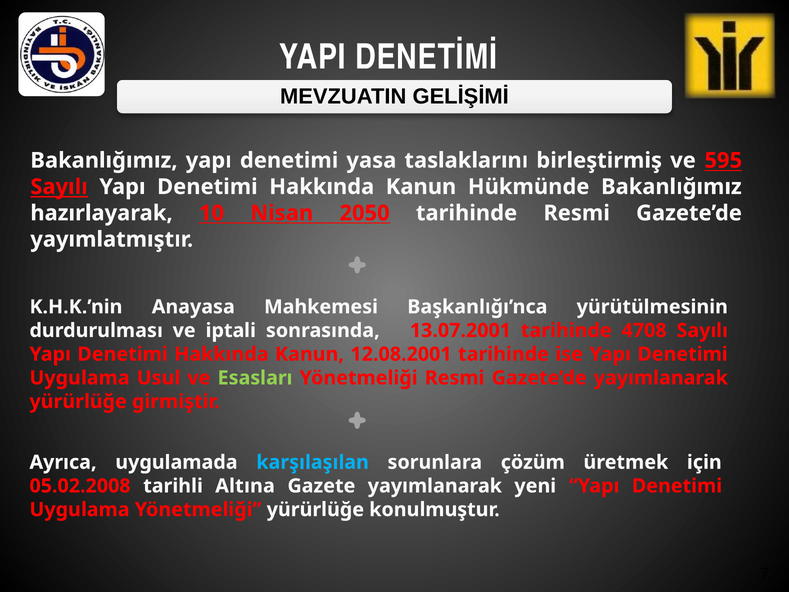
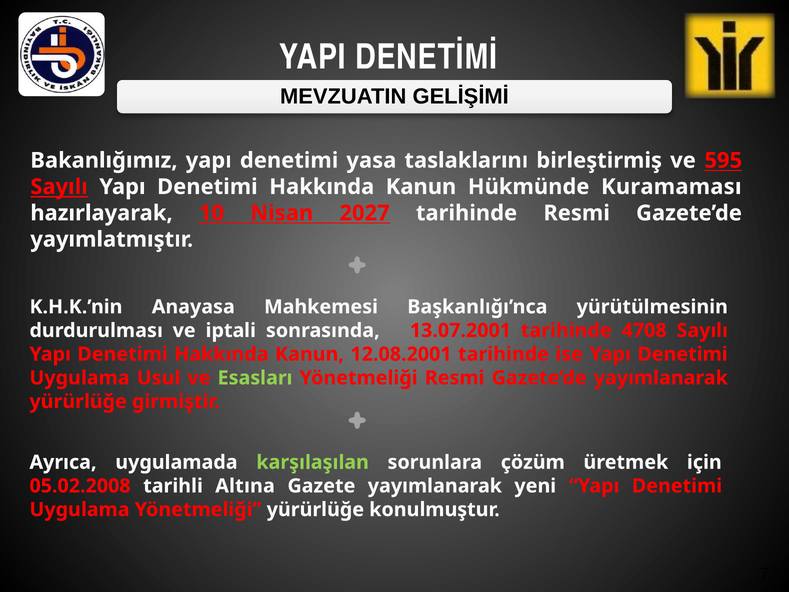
Hükmünde Bakanlığımız: Bakanlığımız -> Kuramaması
2050: 2050 -> 2027
karşılaşılan colour: light blue -> light green
